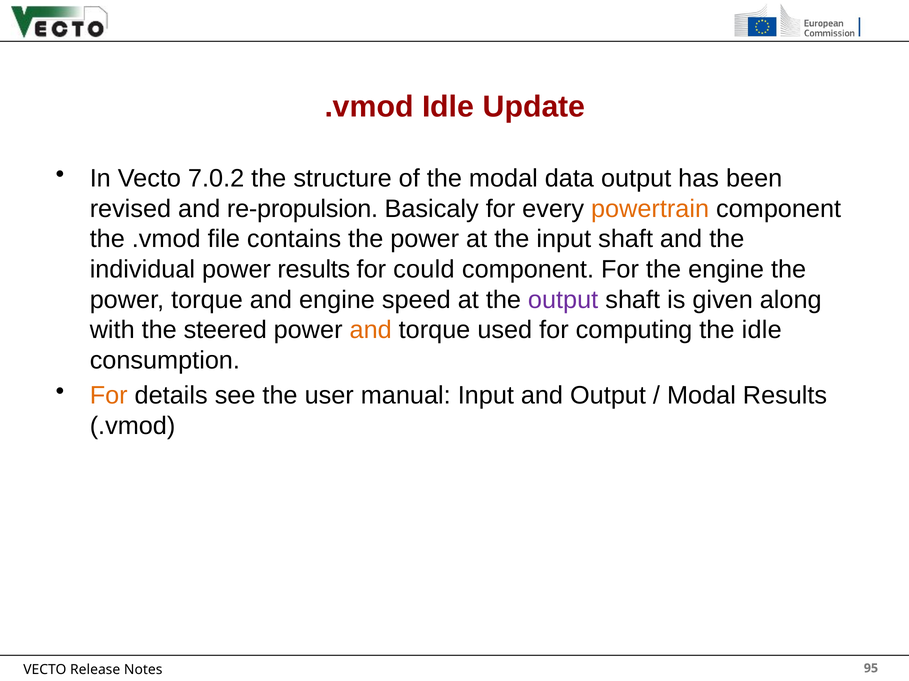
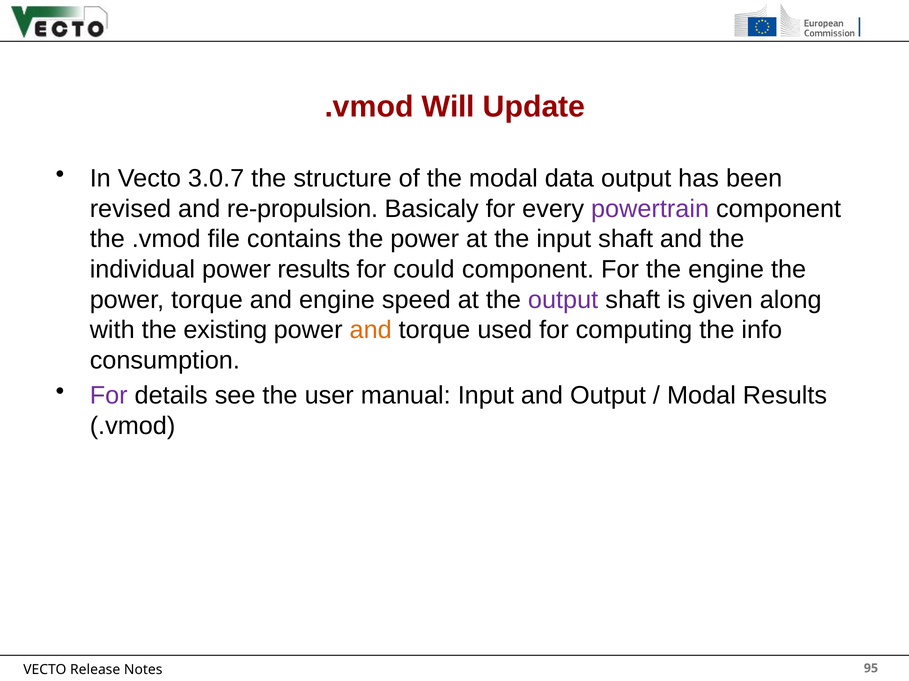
.vmod Idle: Idle -> Will
7.0.2: 7.0.2 -> 3.0.7
powertrain colour: orange -> purple
steered: steered -> existing
the idle: idle -> info
For at (109, 396) colour: orange -> purple
